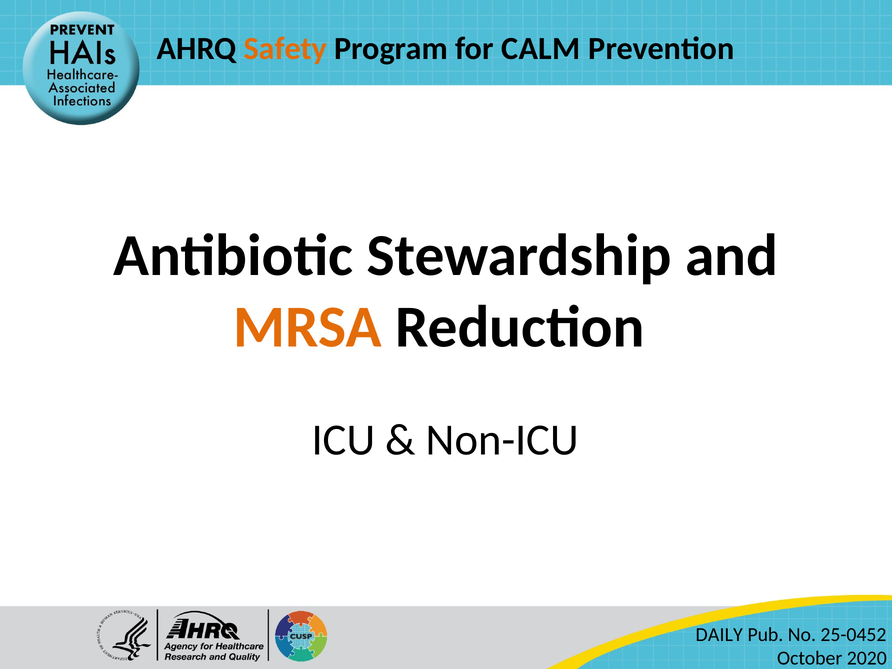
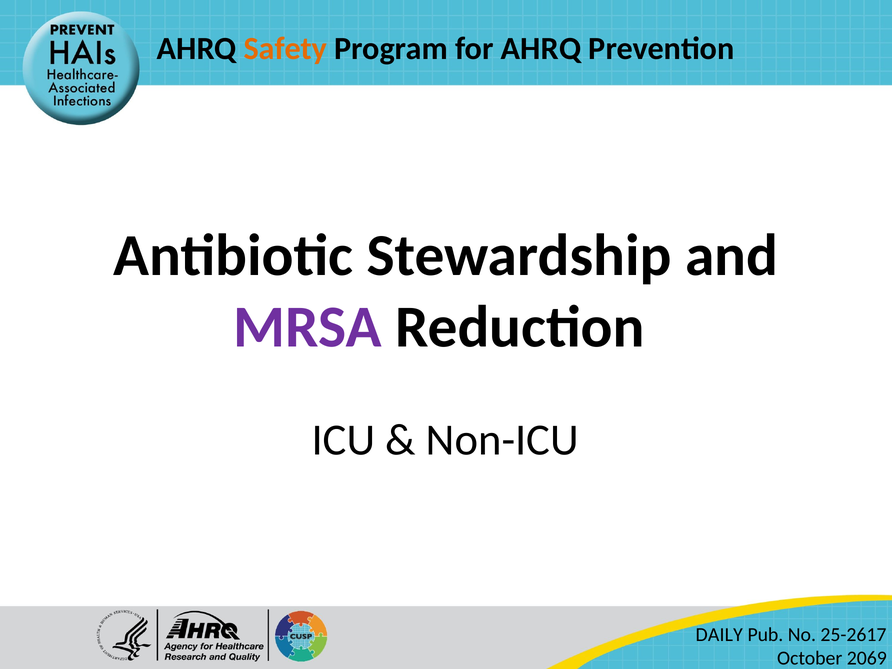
for CALM: CALM -> AHRQ
MRSA at (308, 327) colour: orange -> purple
25-0452: 25-0452 -> 25-2617
2020: 2020 -> 2069
